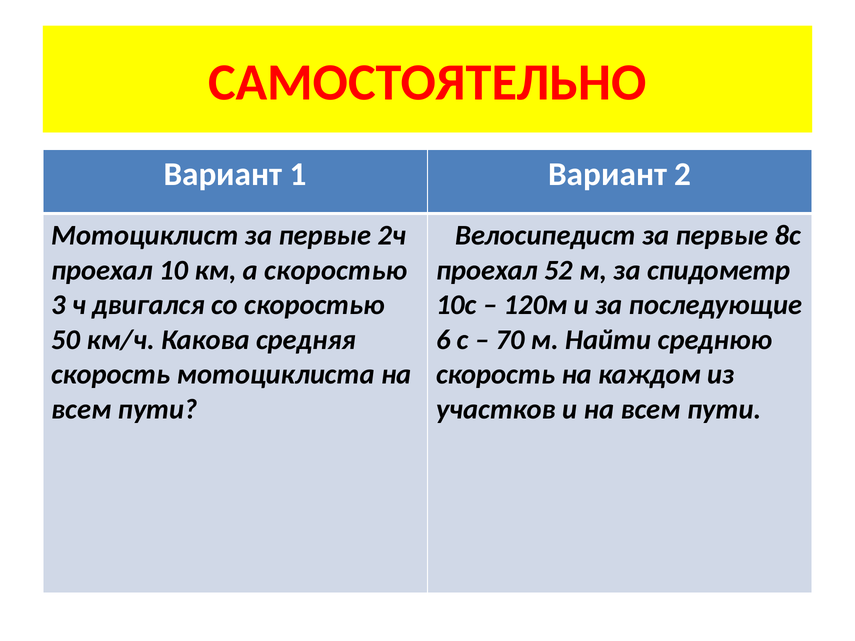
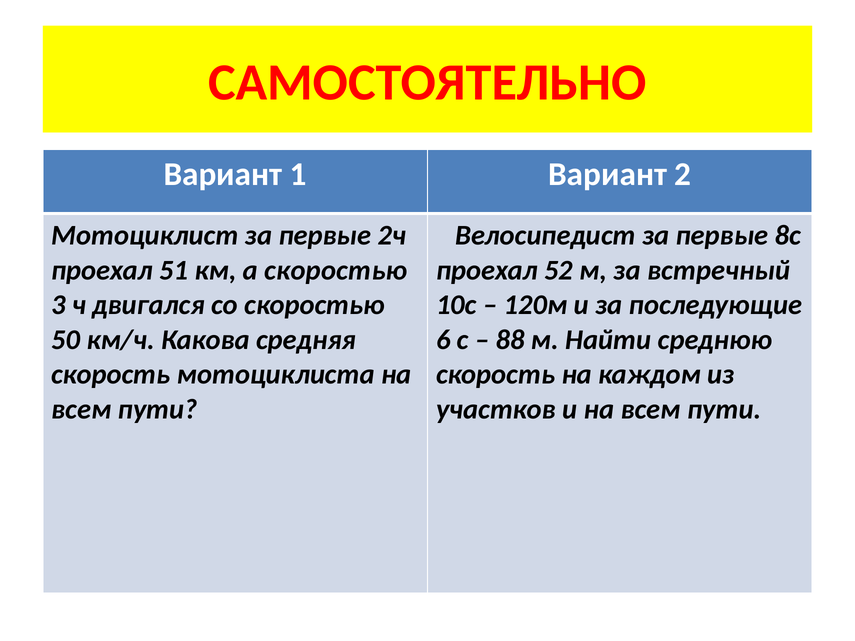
10: 10 -> 51
спидометр: спидометр -> встречный
70: 70 -> 88
